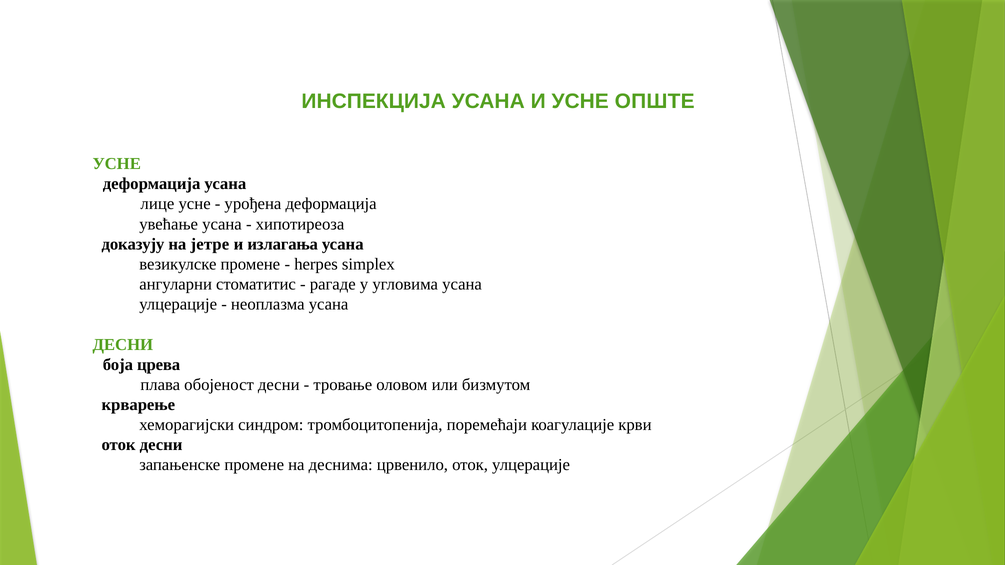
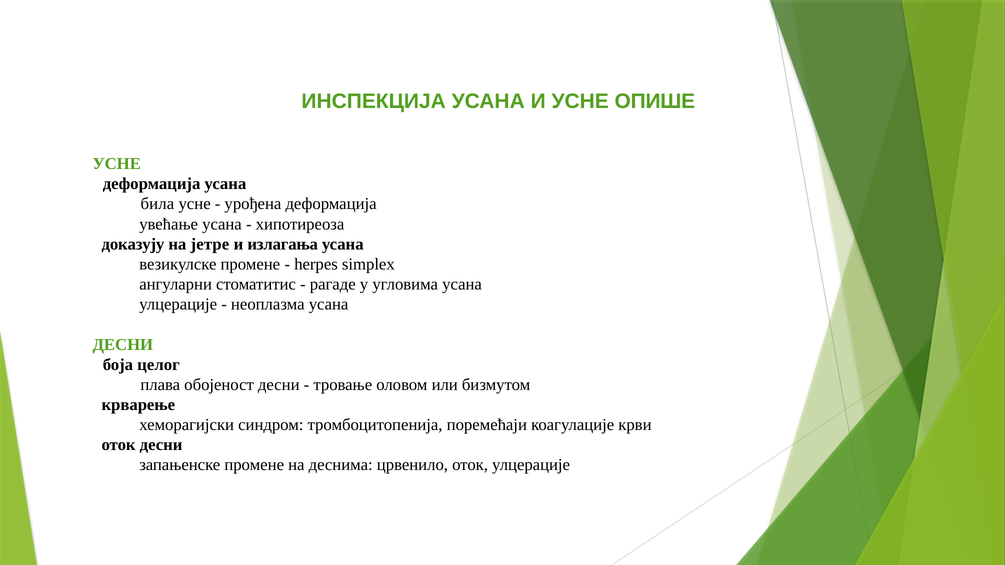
ОПШТЕ: ОПШТЕ -> ОПИШЕ
лице: лице -> била
црева: црева -> целог
